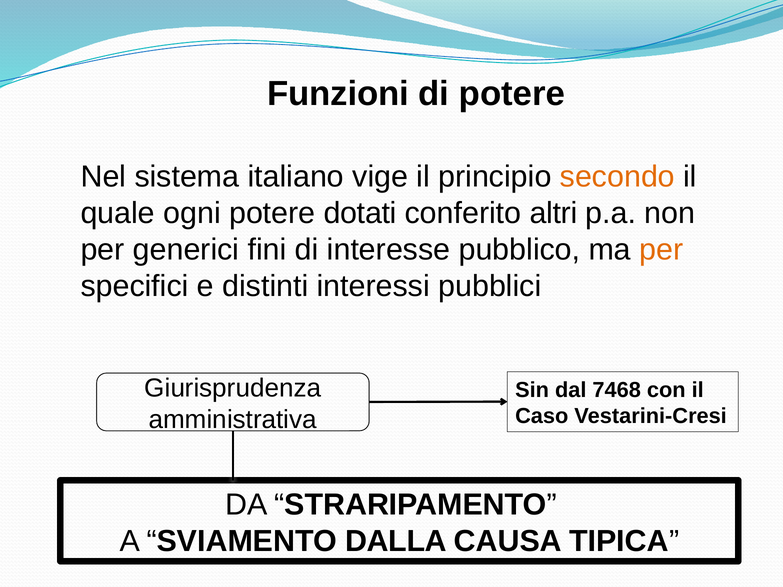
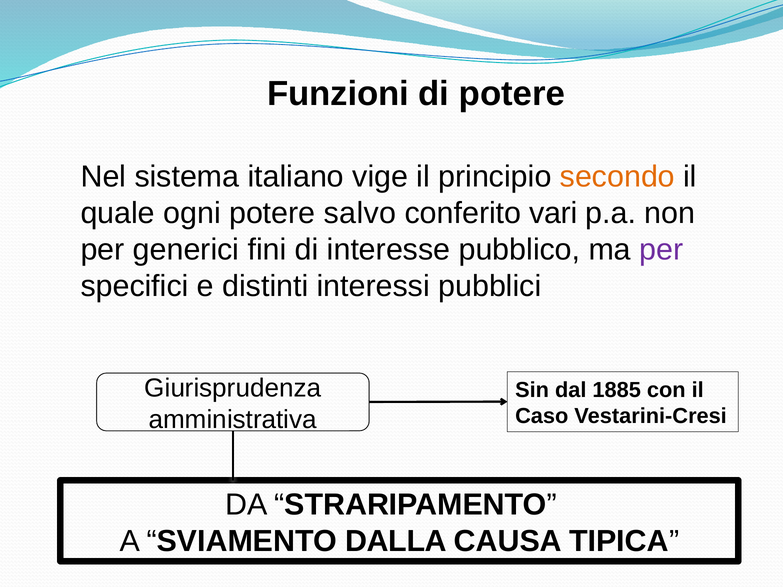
dotati: dotati -> salvo
altri: altri -> vari
per at (661, 250) colour: orange -> purple
7468: 7468 -> 1885
